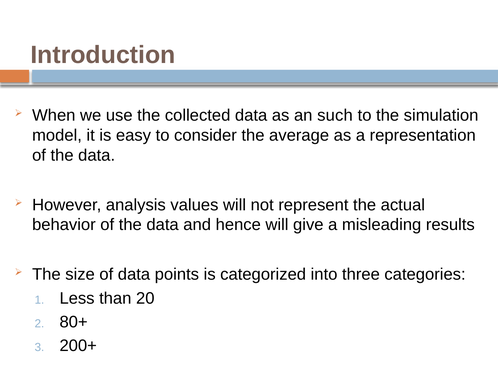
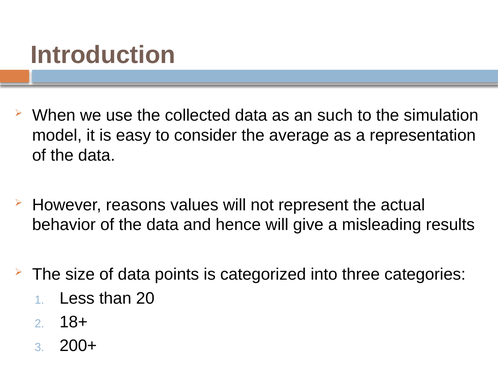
analysis: analysis -> reasons
80+: 80+ -> 18+
